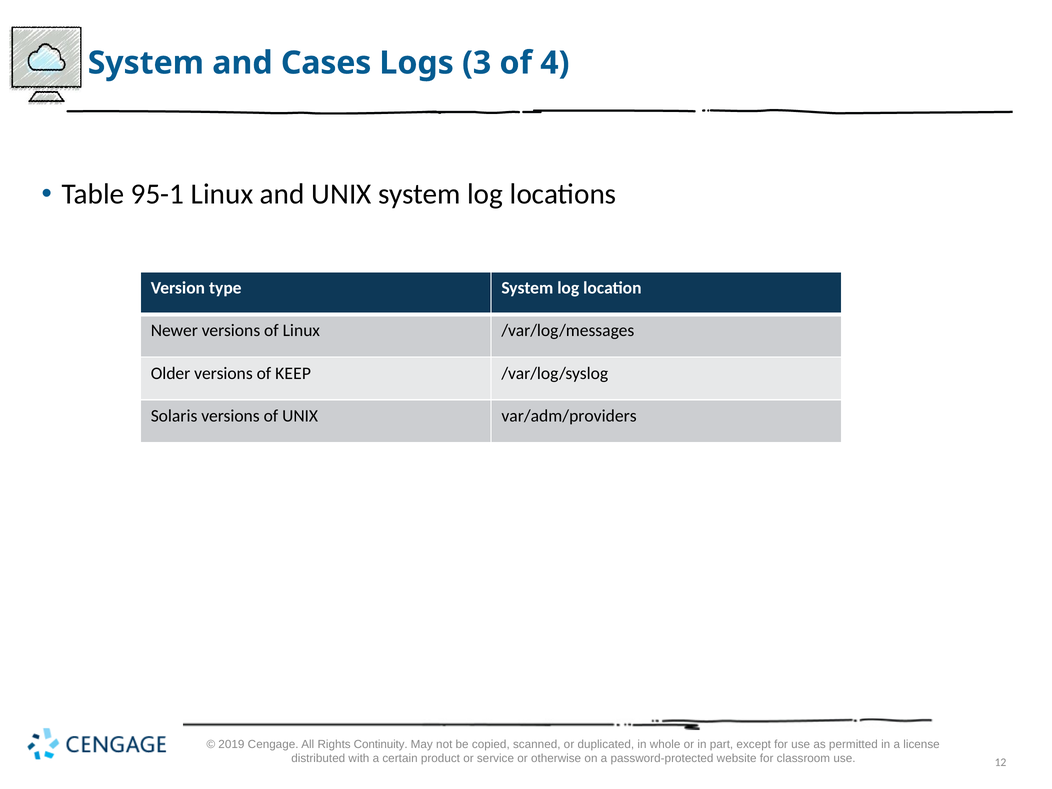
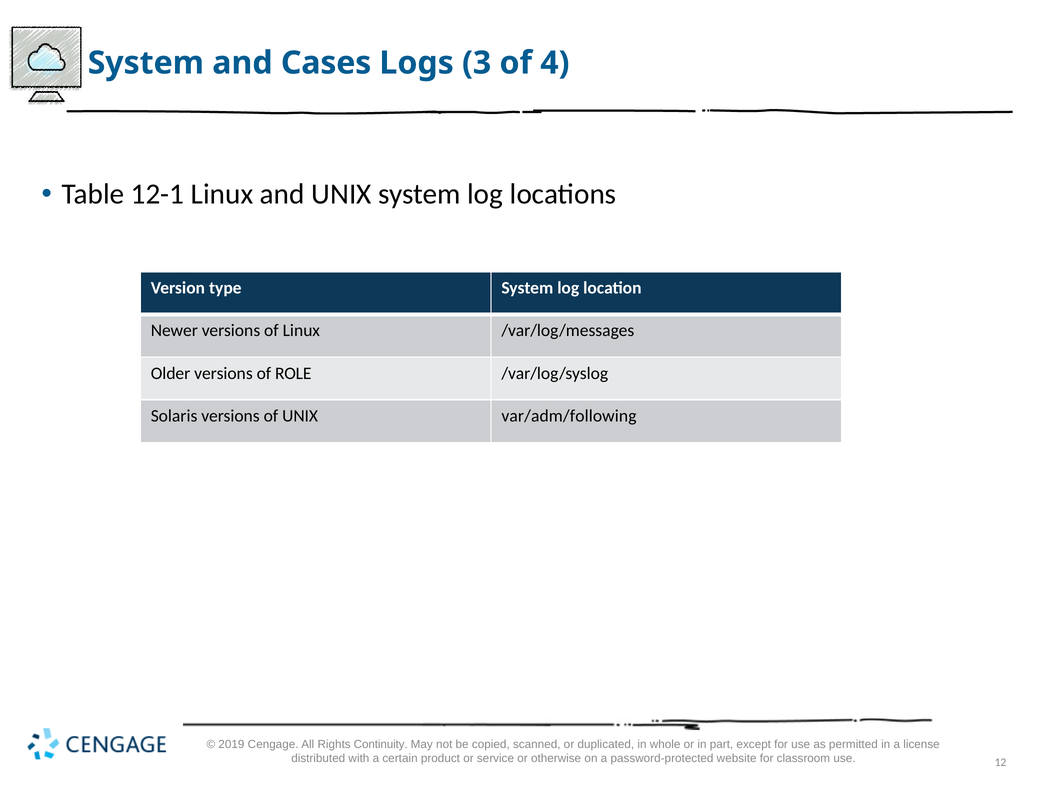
95-1: 95-1 -> 12-1
KEEP: KEEP -> ROLE
var/adm/providers: var/adm/providers -> var/adm/following
